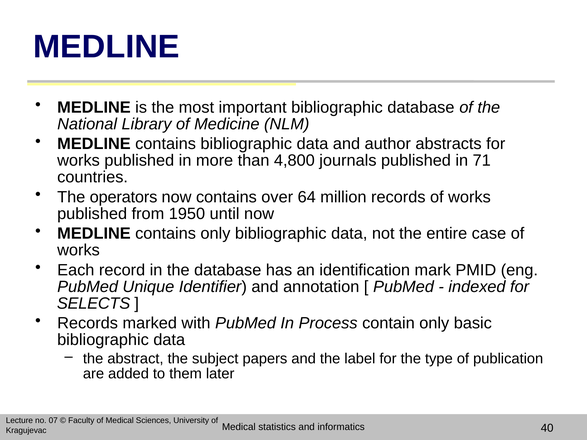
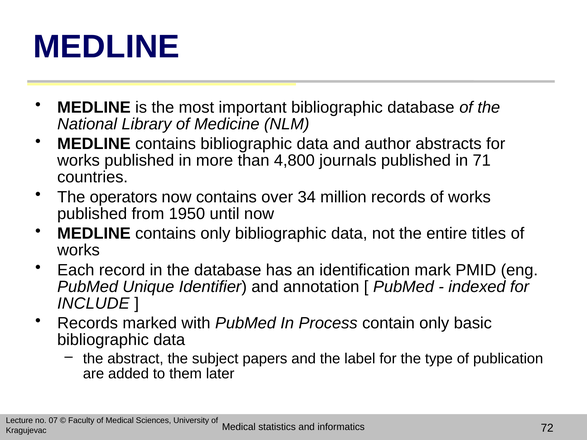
64: 64 -> 34
case: case -> titles
SELECTS: SELECTS -> INCLUDE
40: 40 -> 72
